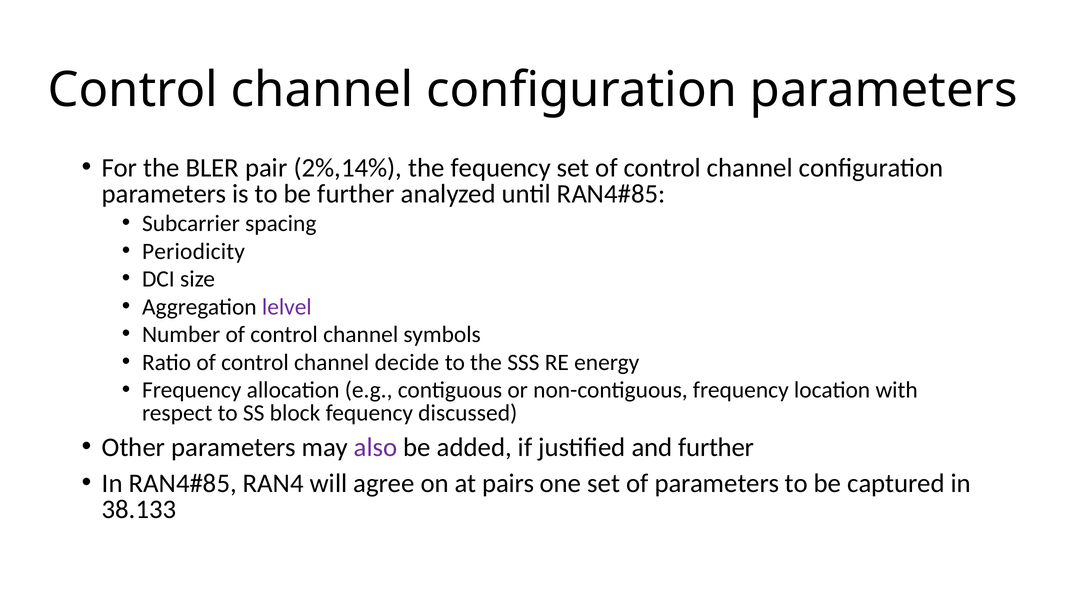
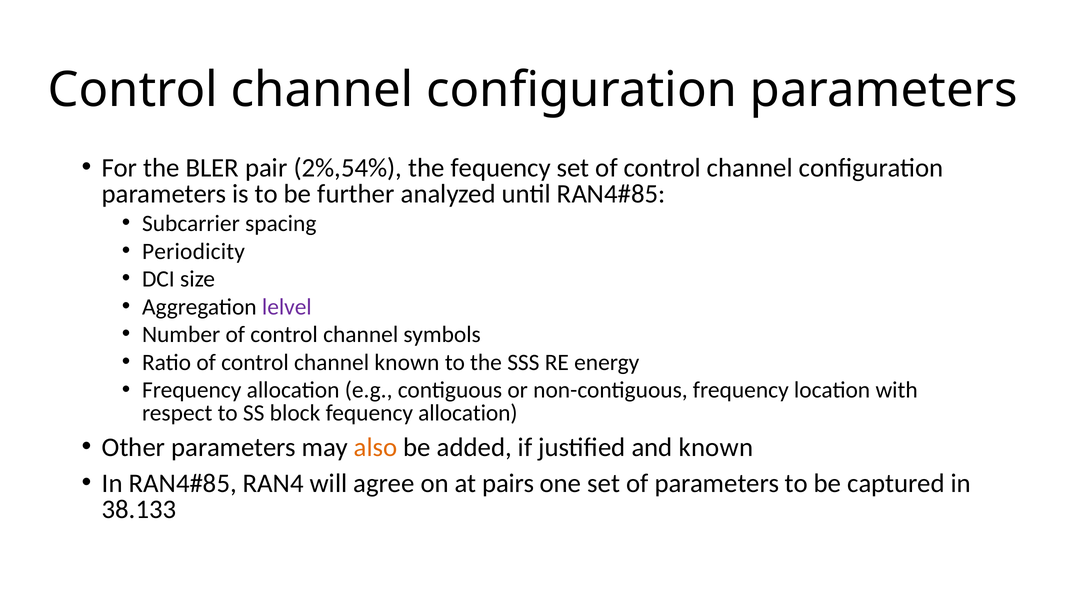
2%,14%: 2%,14% -> 2%,54%
channel decide: decide -> known
fequency discussed: discussed -> allocation
also colour: purple -> orange
and further: further -> known
